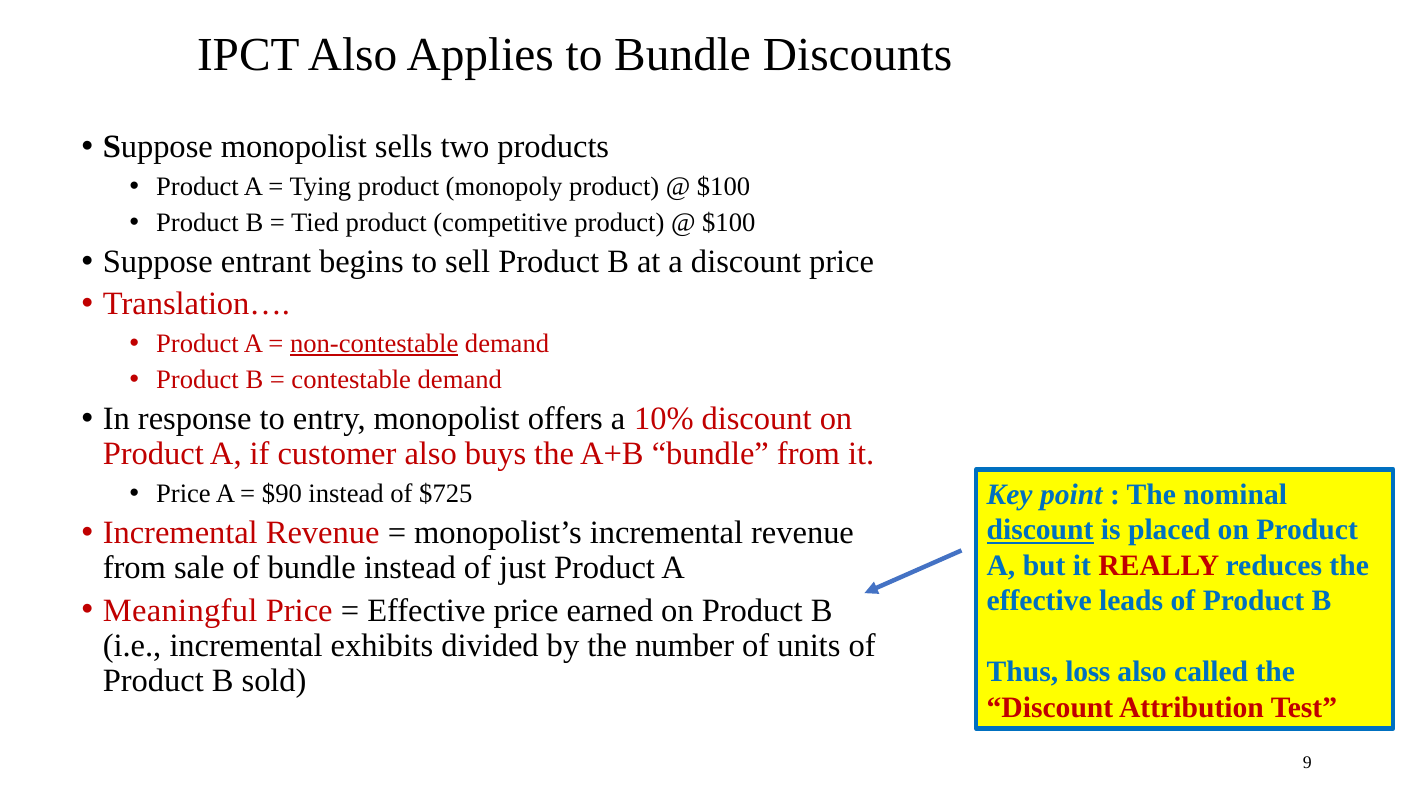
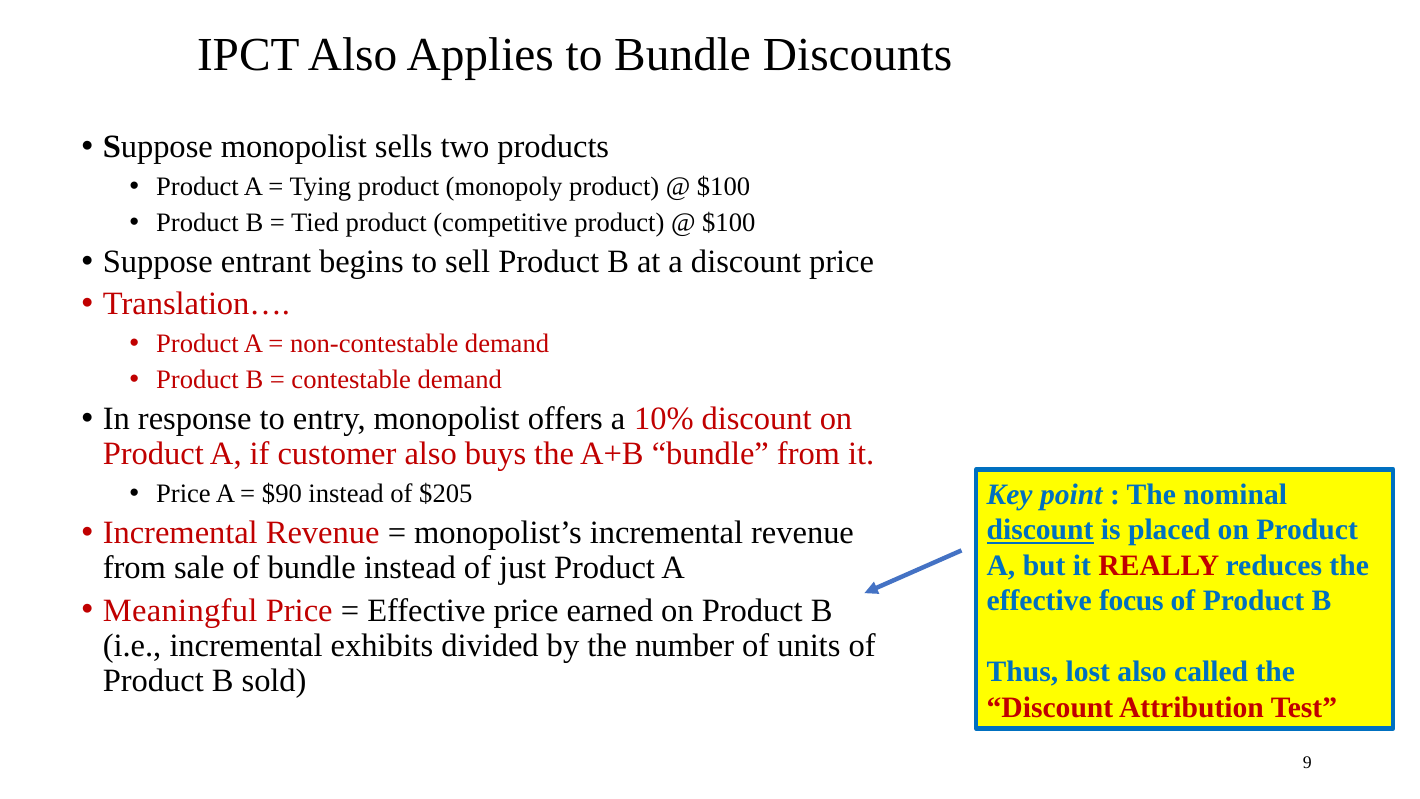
non-contestable underline: present -> none
$725: $725 -> $205
leads: leads -> focus
loss: loss -> lost
